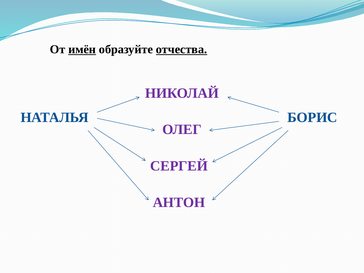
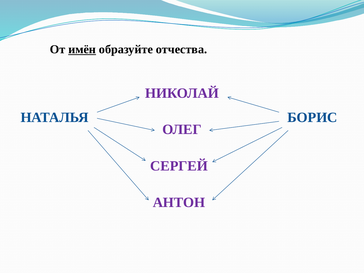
отчества underline: present -> none
